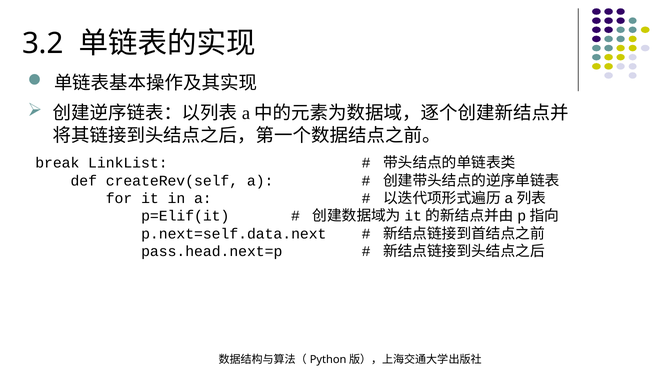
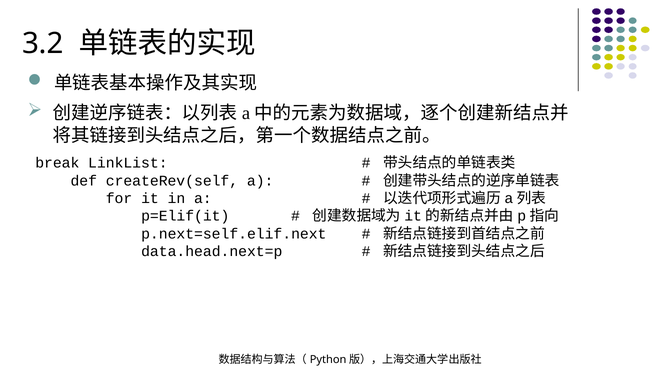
p.next=self.data.next: p.next=self.data.next -> p.next=self.elif.next
pass.head.next=p: pass.head.next=p -> data.head.next=p
